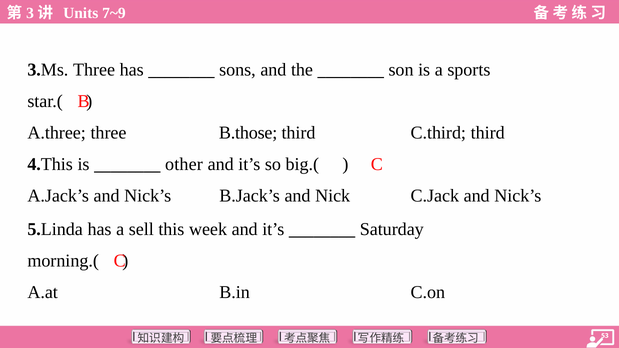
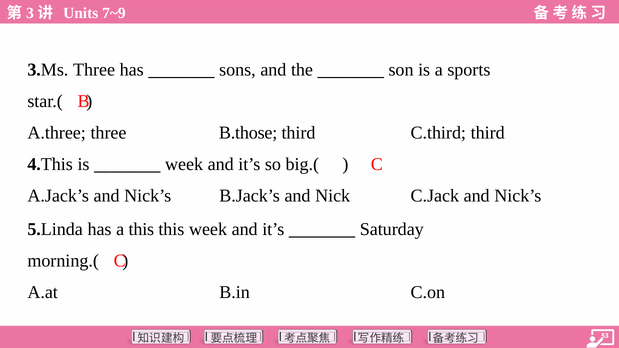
other at (184, 164): other -> week
a sell: sell -> this
